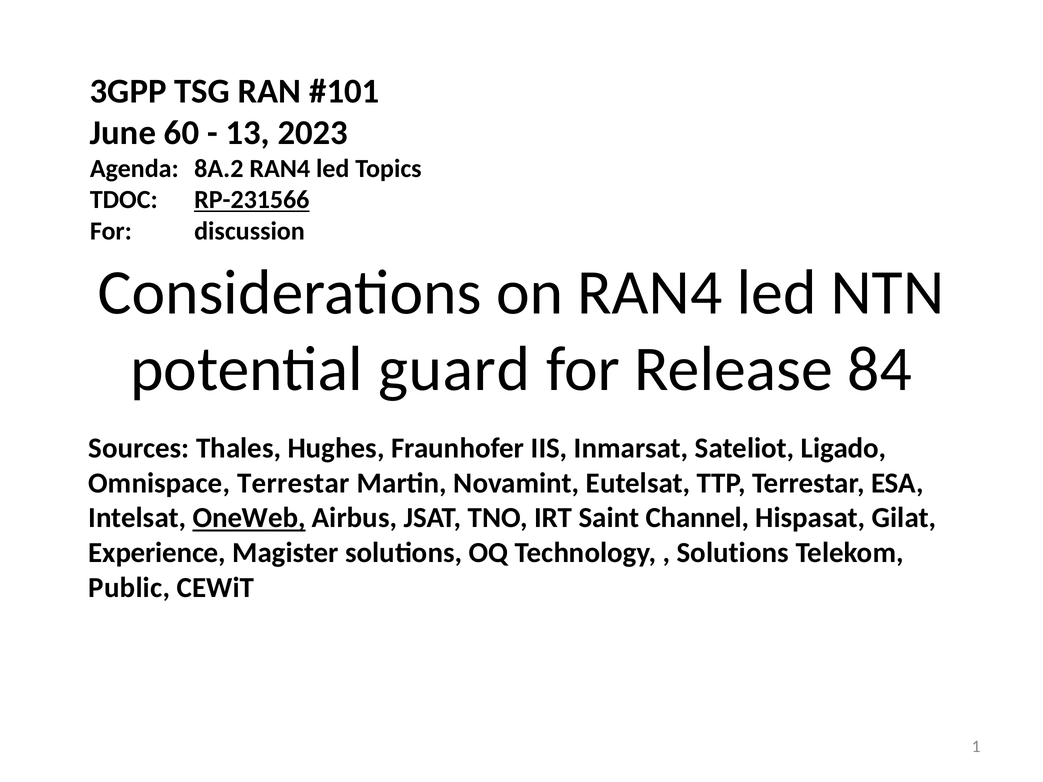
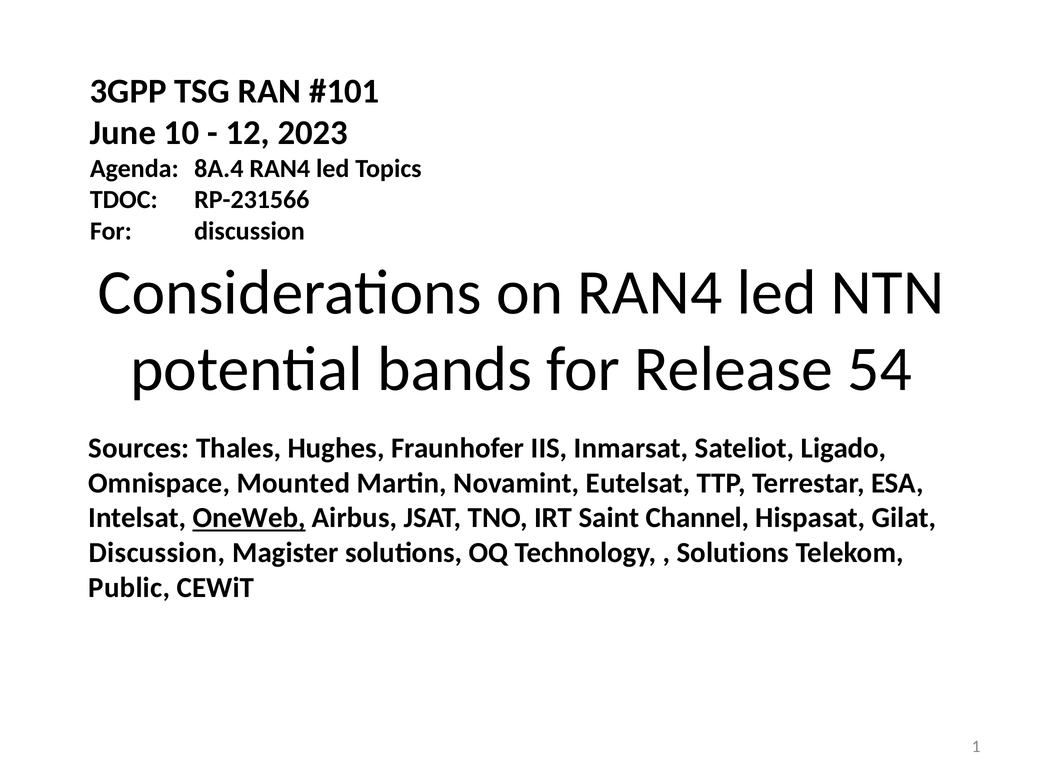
60: 60 -> 10
13: 13 -> 12
8A.2: 8A.2 -> 8A.4
RP-231566 underline: present -> none
guard: guard -> bands
84: 84 -> 54
Omnispace Terrestar: Terrestar -> Mounted
Experience at (157, 553): Experience -> Discussion
